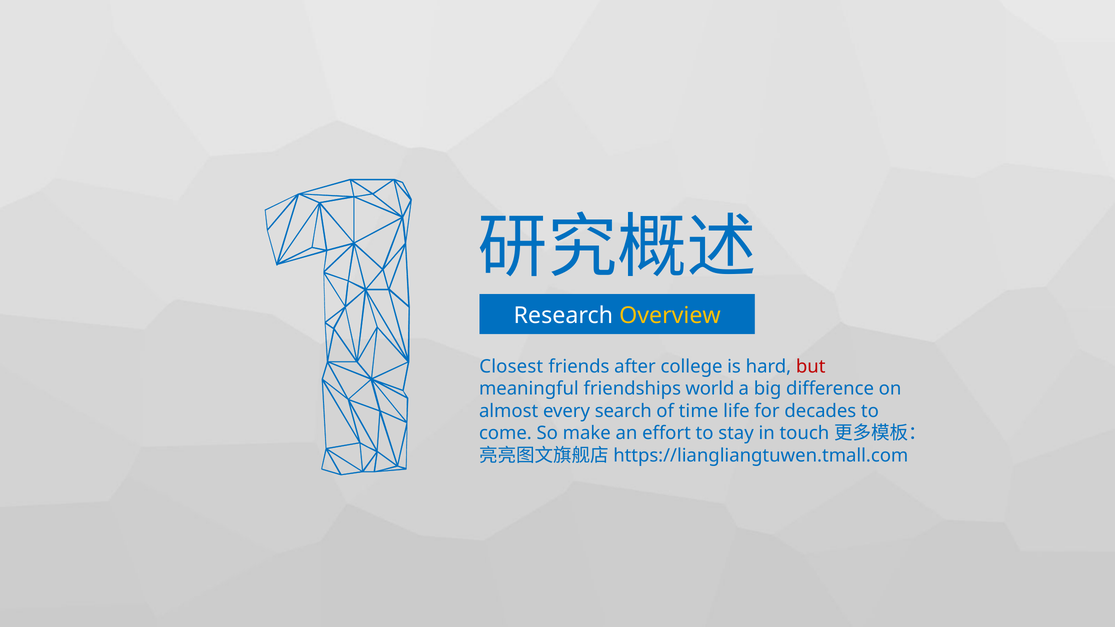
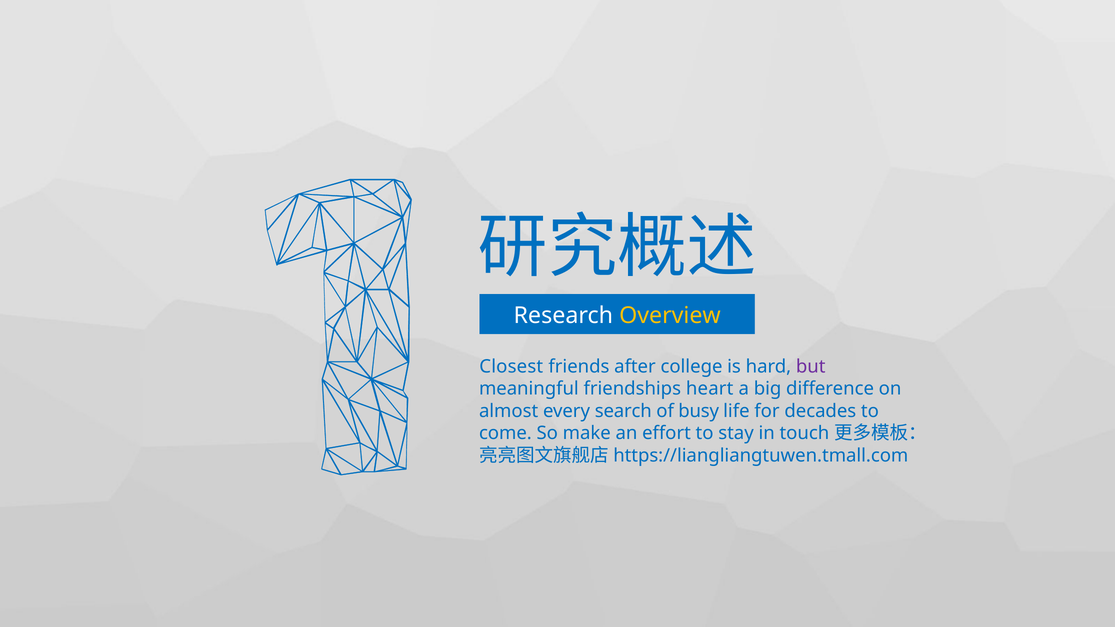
but colour: red -> purple
world: world -> heart
time: time -> busy
